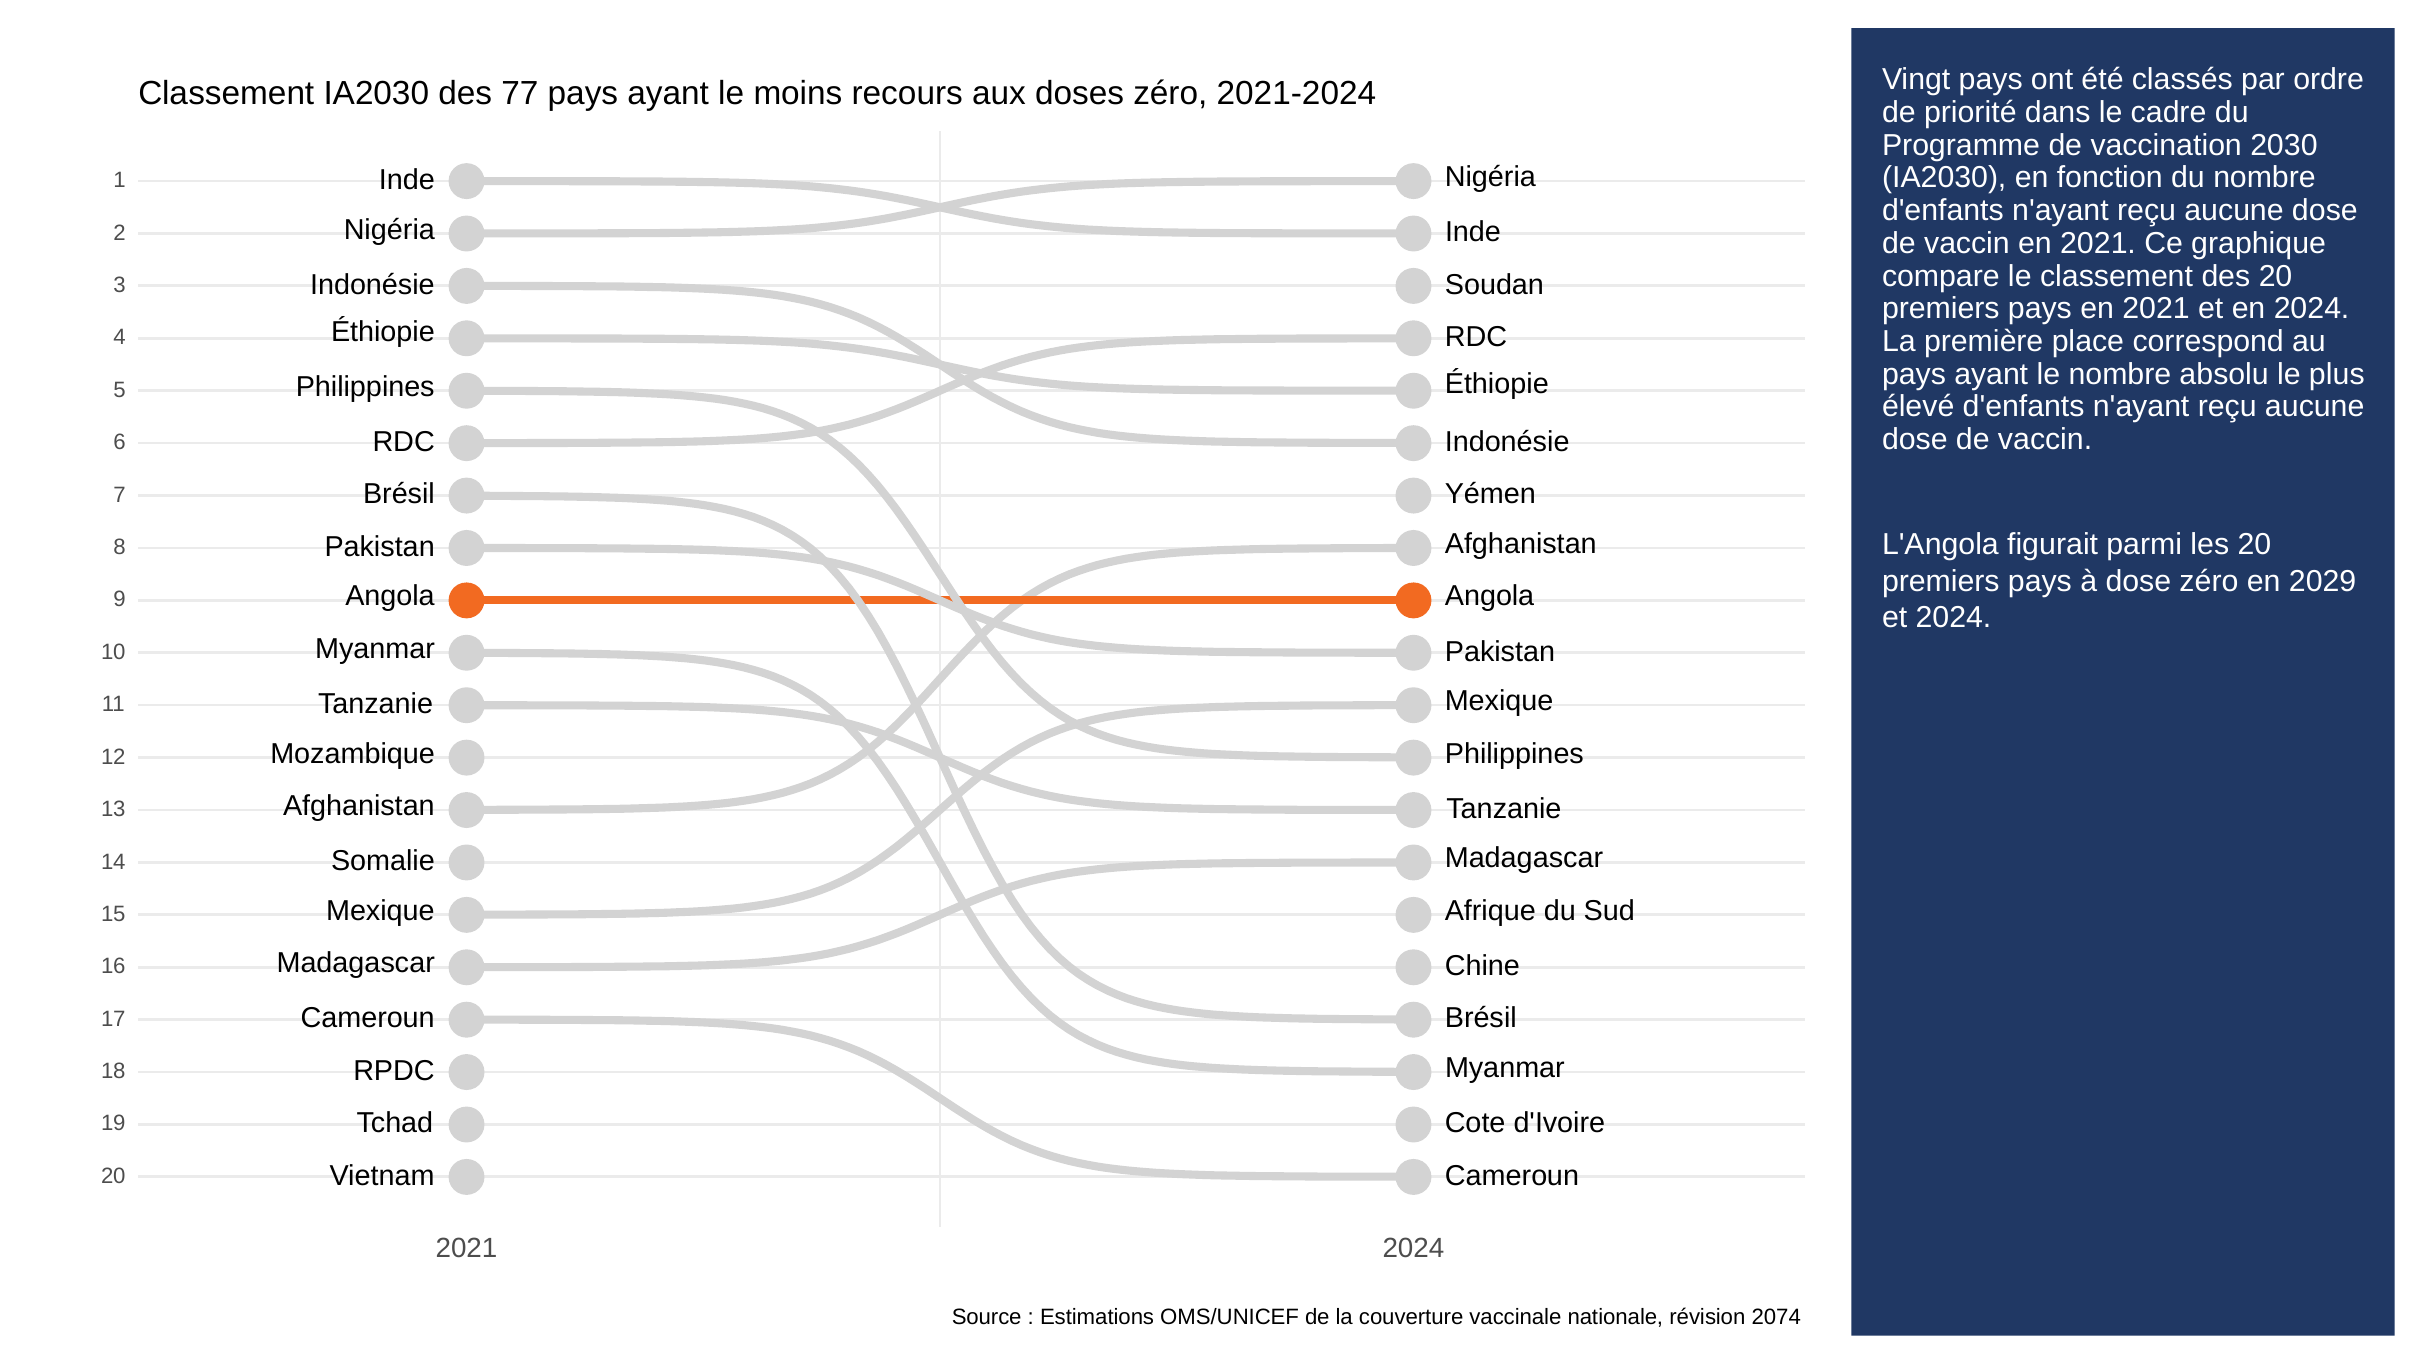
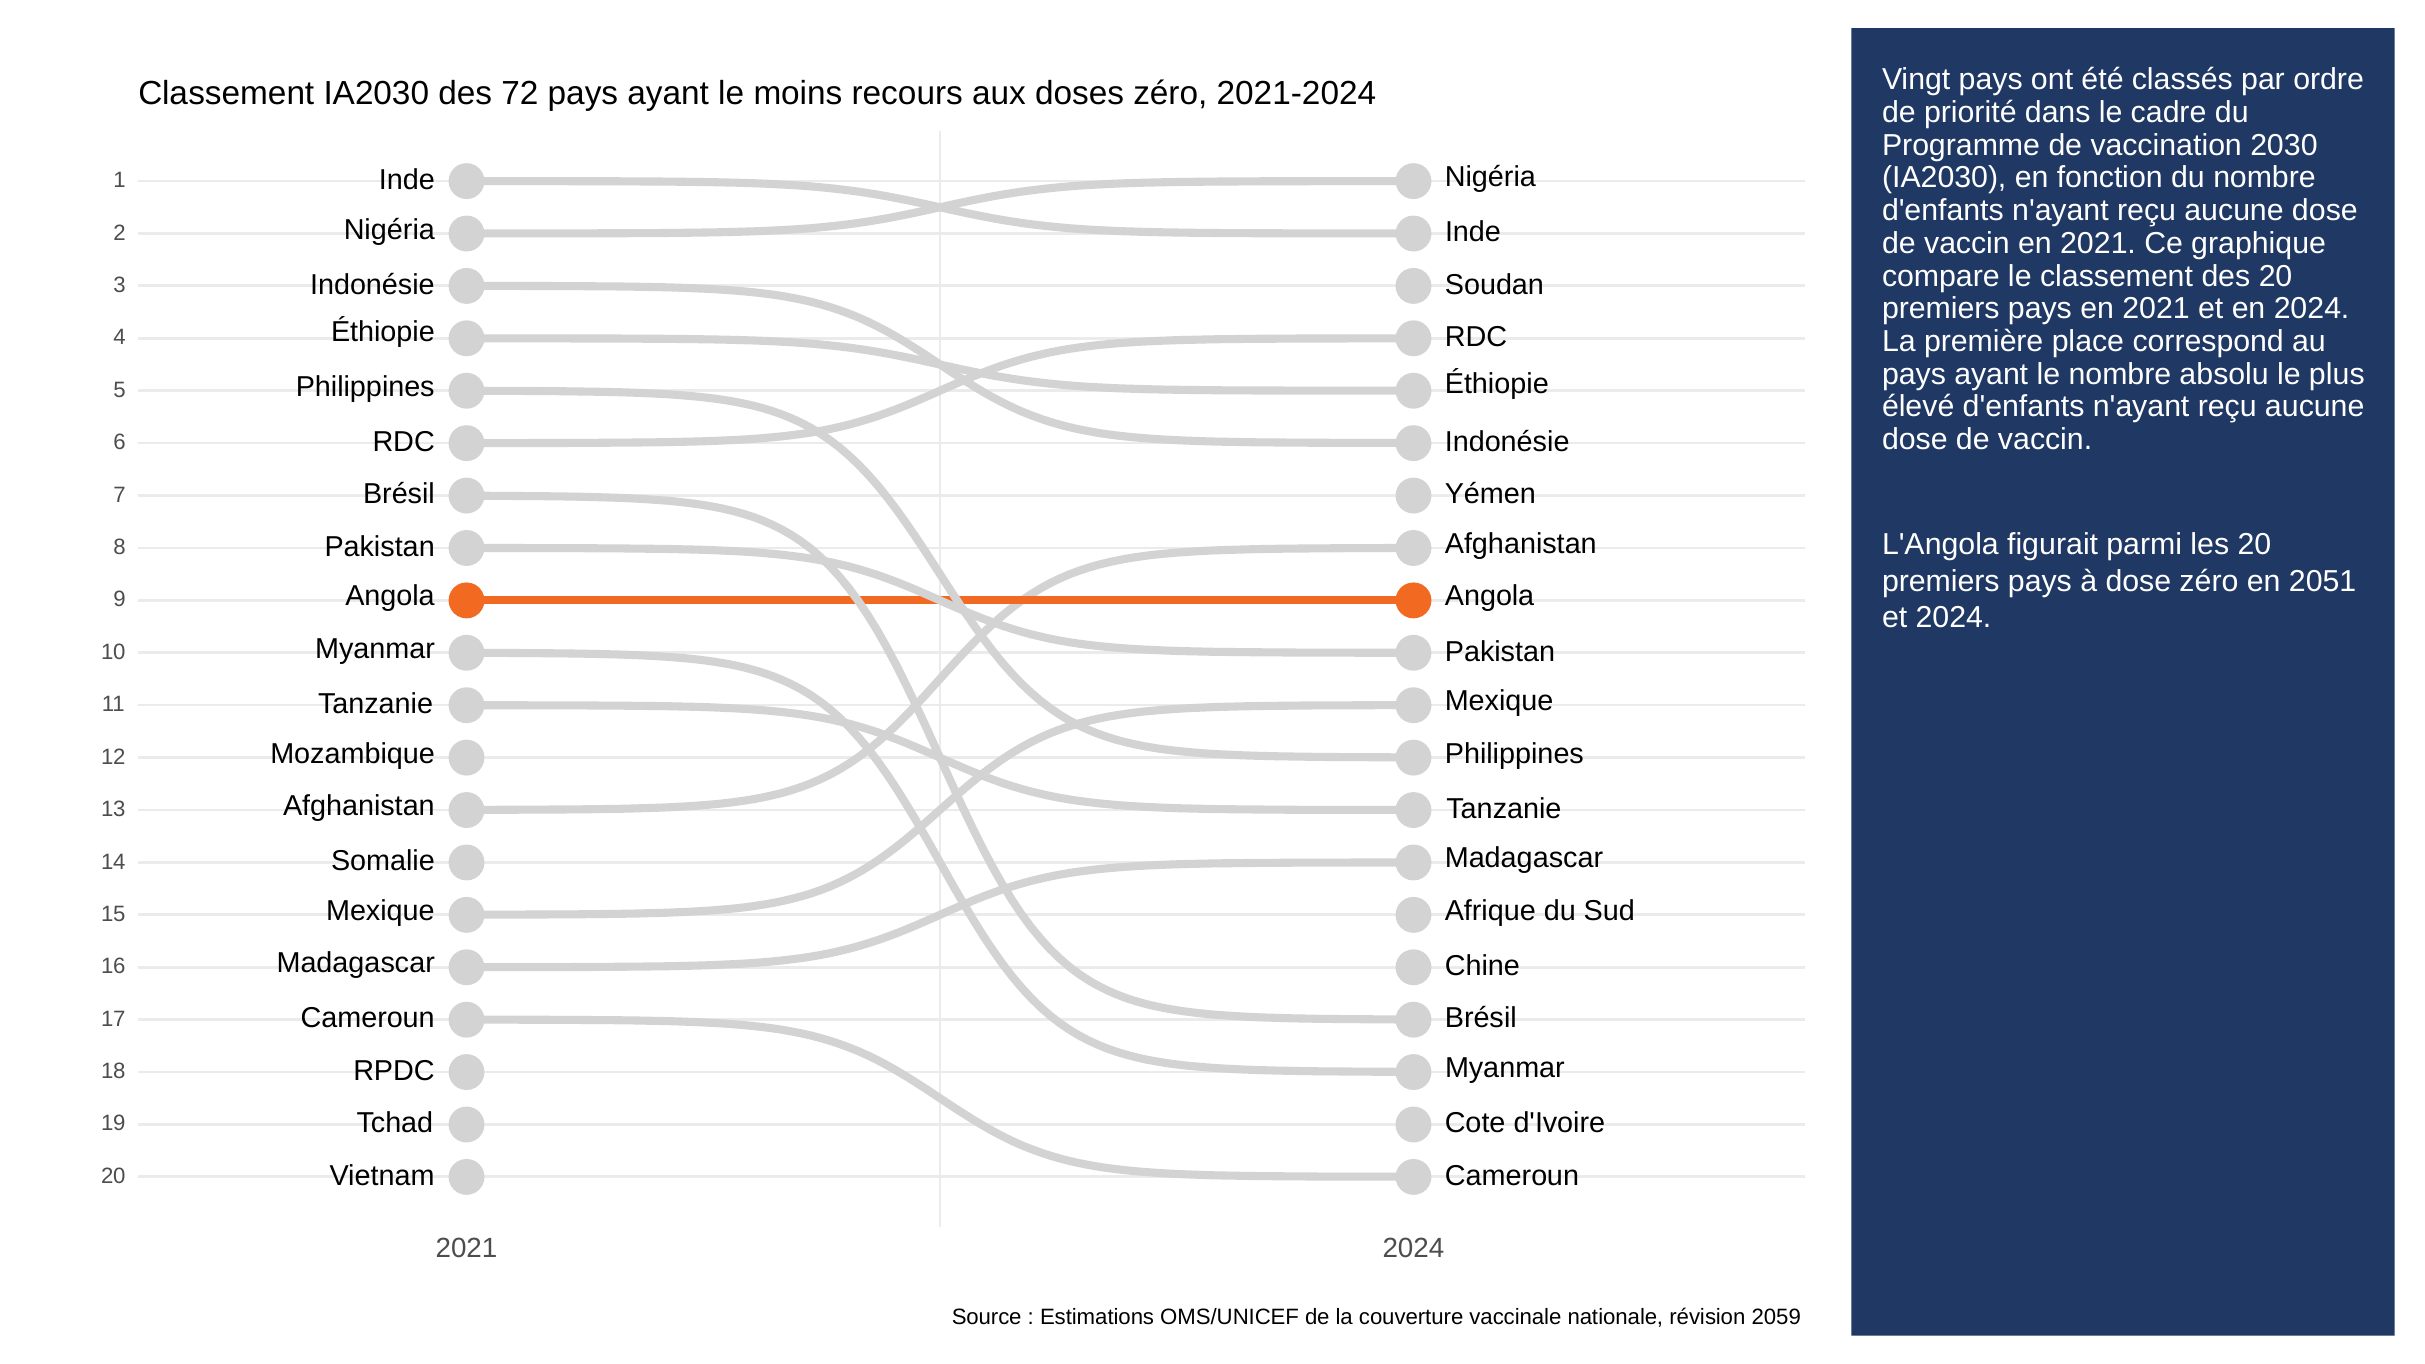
77: 77 -> 72
2029: 2029 -> 2051
2074: 2074 -> 2059
